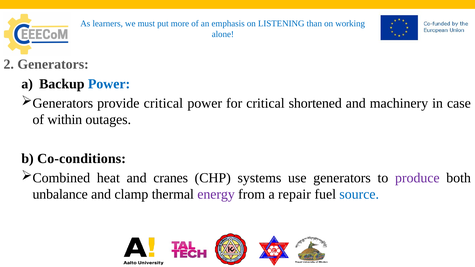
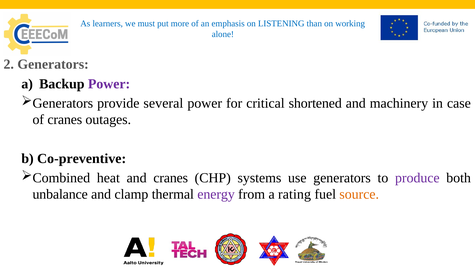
Power at (109, 84) colour: blue -> purple
provide critical: critical -> several
of within: within -> cranes
Co-conditions: Co-conditions -> Co-preventive
repair: repair -> rating
source colour: blue -> orange
